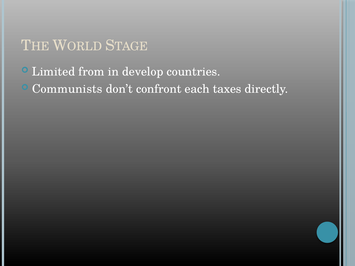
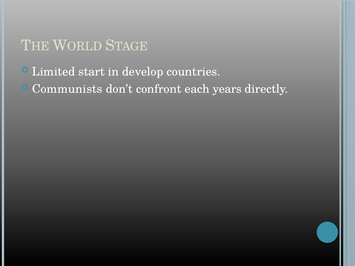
from: from -> start
taxes: taxes -> years
